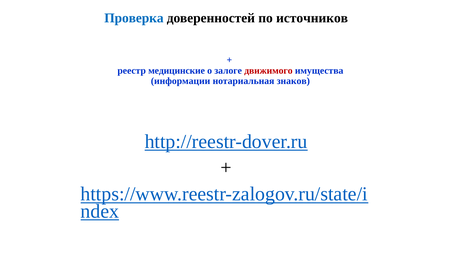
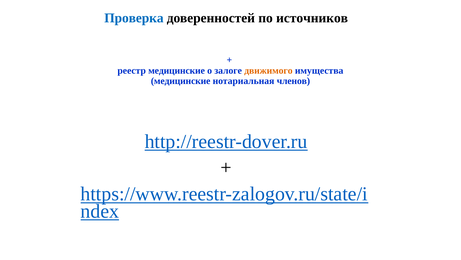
движимого colour: red -> orange
информации at (181, 81): информации -> медицинские
знаков: знаков -> членов
